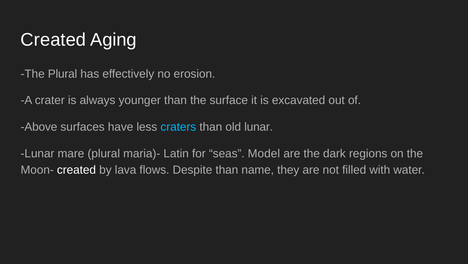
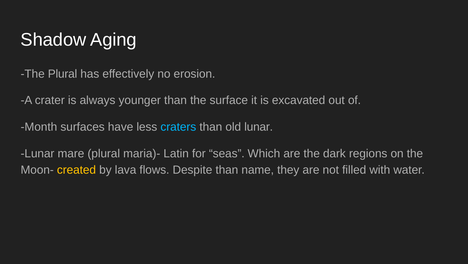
Created at (53, 40): Created -> Shadow
Above: Above -> Month
Model: Model -> Which
created at (76, 169) colour: white -> yellow
